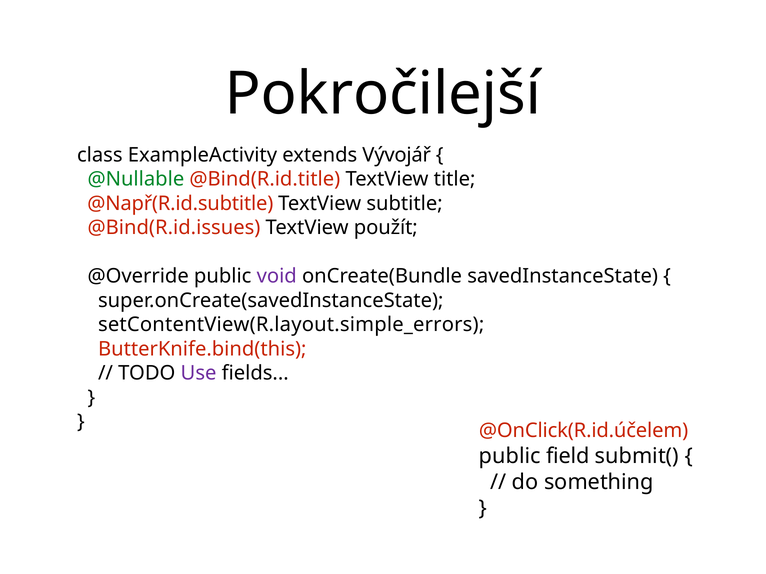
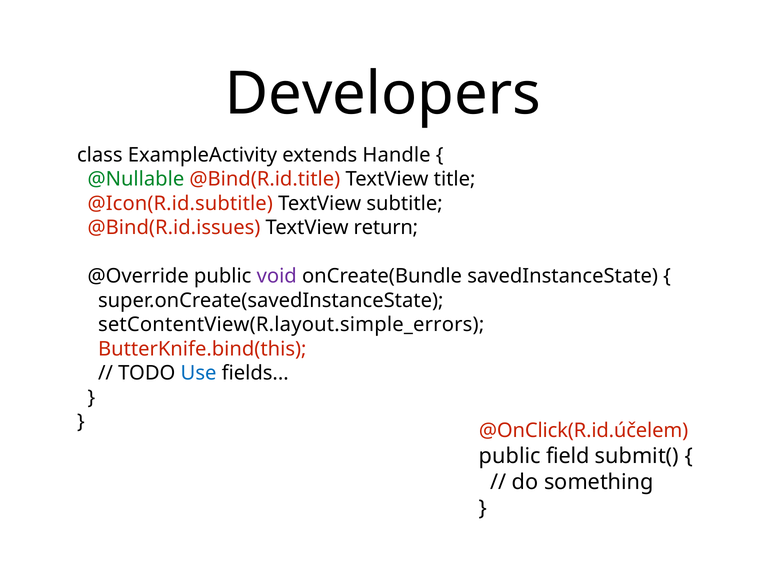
Pokročilejší: Pokročilejší -> Developers
Vývojář: Vývojář -> Handle
@Např(R.id.subtitle: @Např(R.id.subtitle -> @Icon(R.id.subtitle
použít: použít -> return
Use colour: purple -> blue
